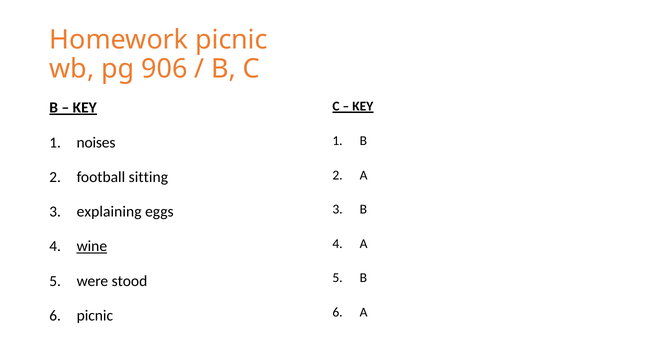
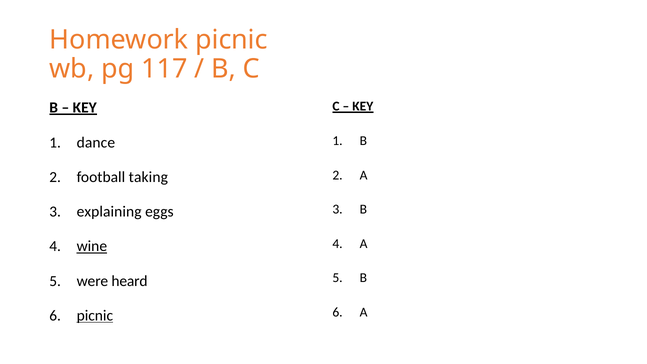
906: 906 -> 117
noises: noises -> dance
sitting: sitting -> taking
stood: stood -> heard
picnic at (95, 316) underline: none -> present
